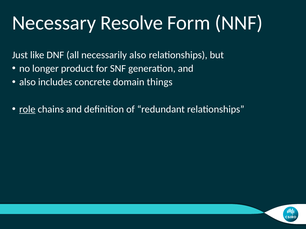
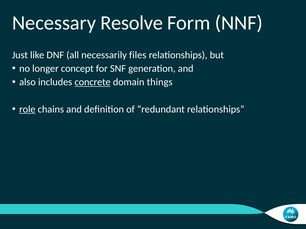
necessarily also: also -> files
product: product -> concept
concrete underline: none -> present
